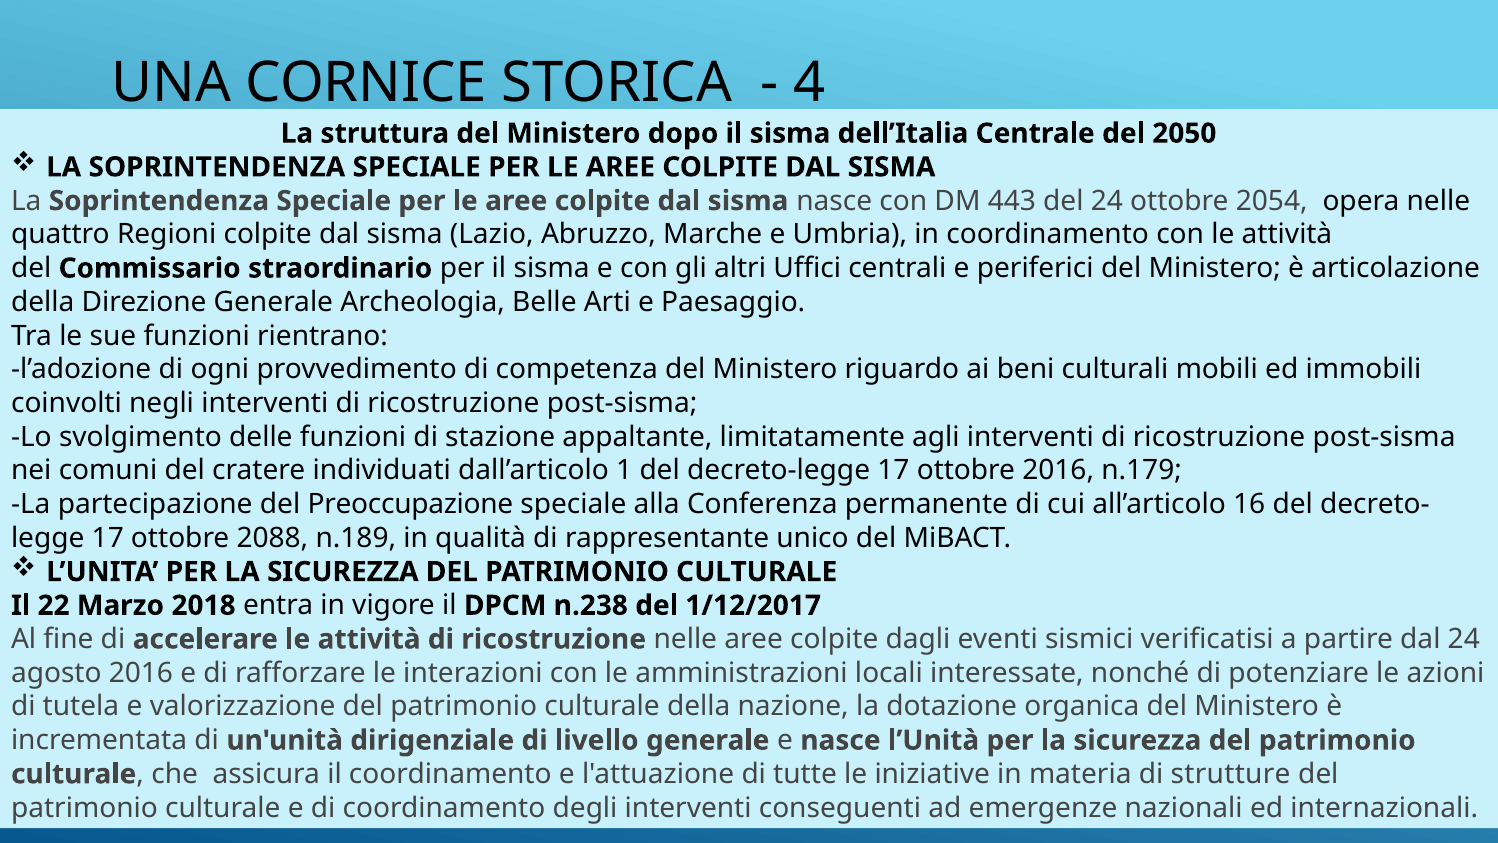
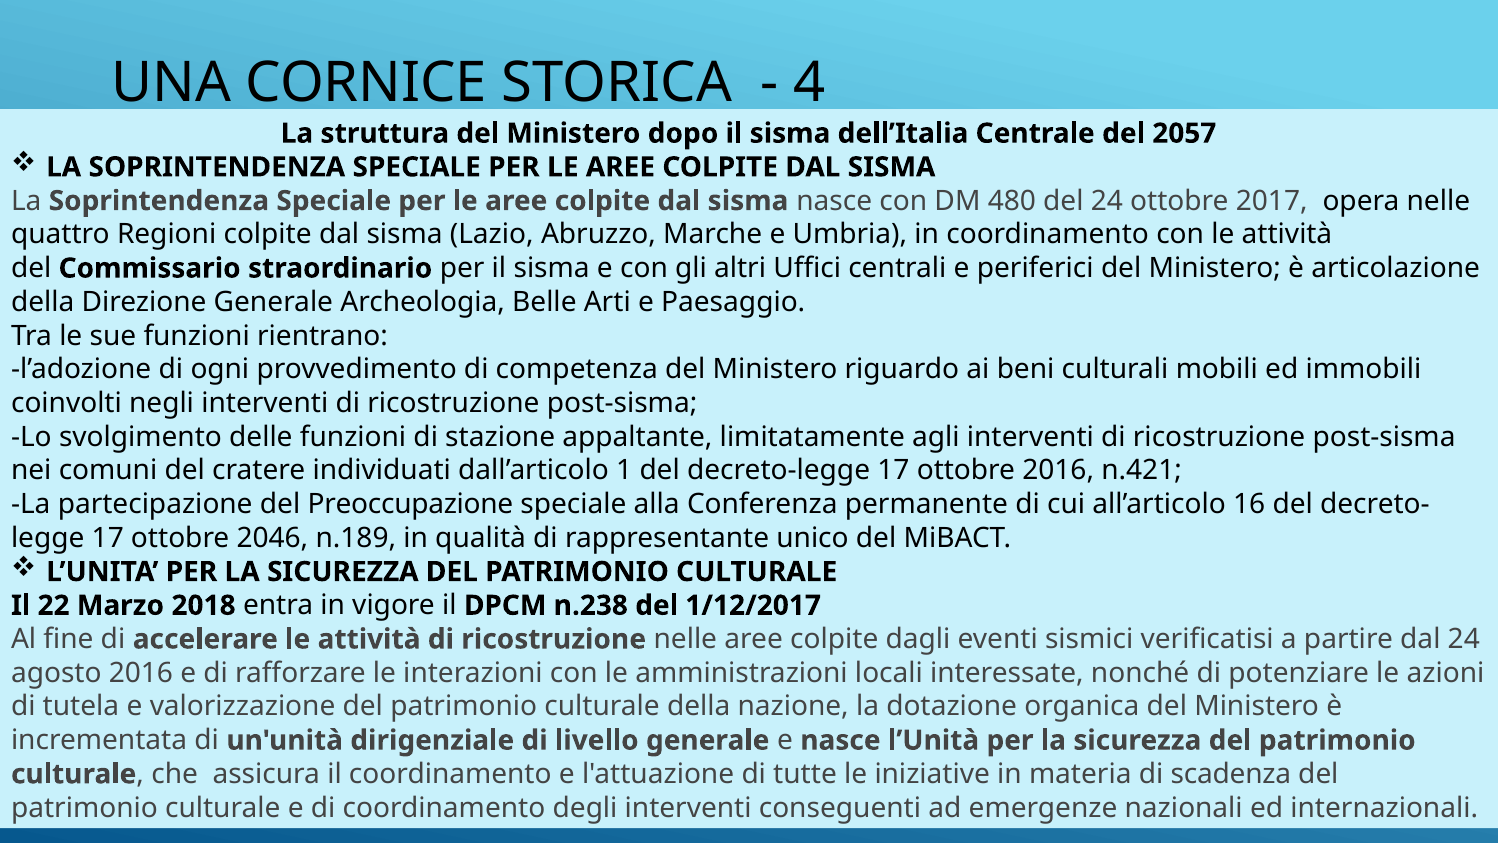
2050: 2050 -> 2057
443: 443 -> 480
2054: 2054 -> 2017
n.179: n.179 -> n.421
2088: 2088 -> 2046
strutture: strutture -> scadenza
